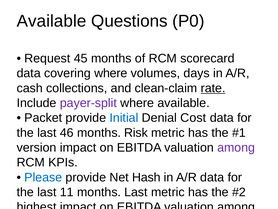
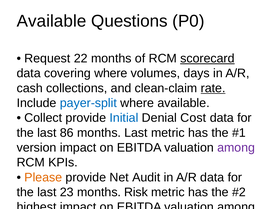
45: 45 -> 22
scorecard underline: none -> present
payer-split colour: purple -> blue
Packet at (43, 118): Packet -> Collect
46: 46 -> 86
months Risk: Risk -> Last
Please at (43, 177) colour: blue -> orange
Hash: Hash -> Audit
11: 11 -> 23
months Last: Last -> Risk
